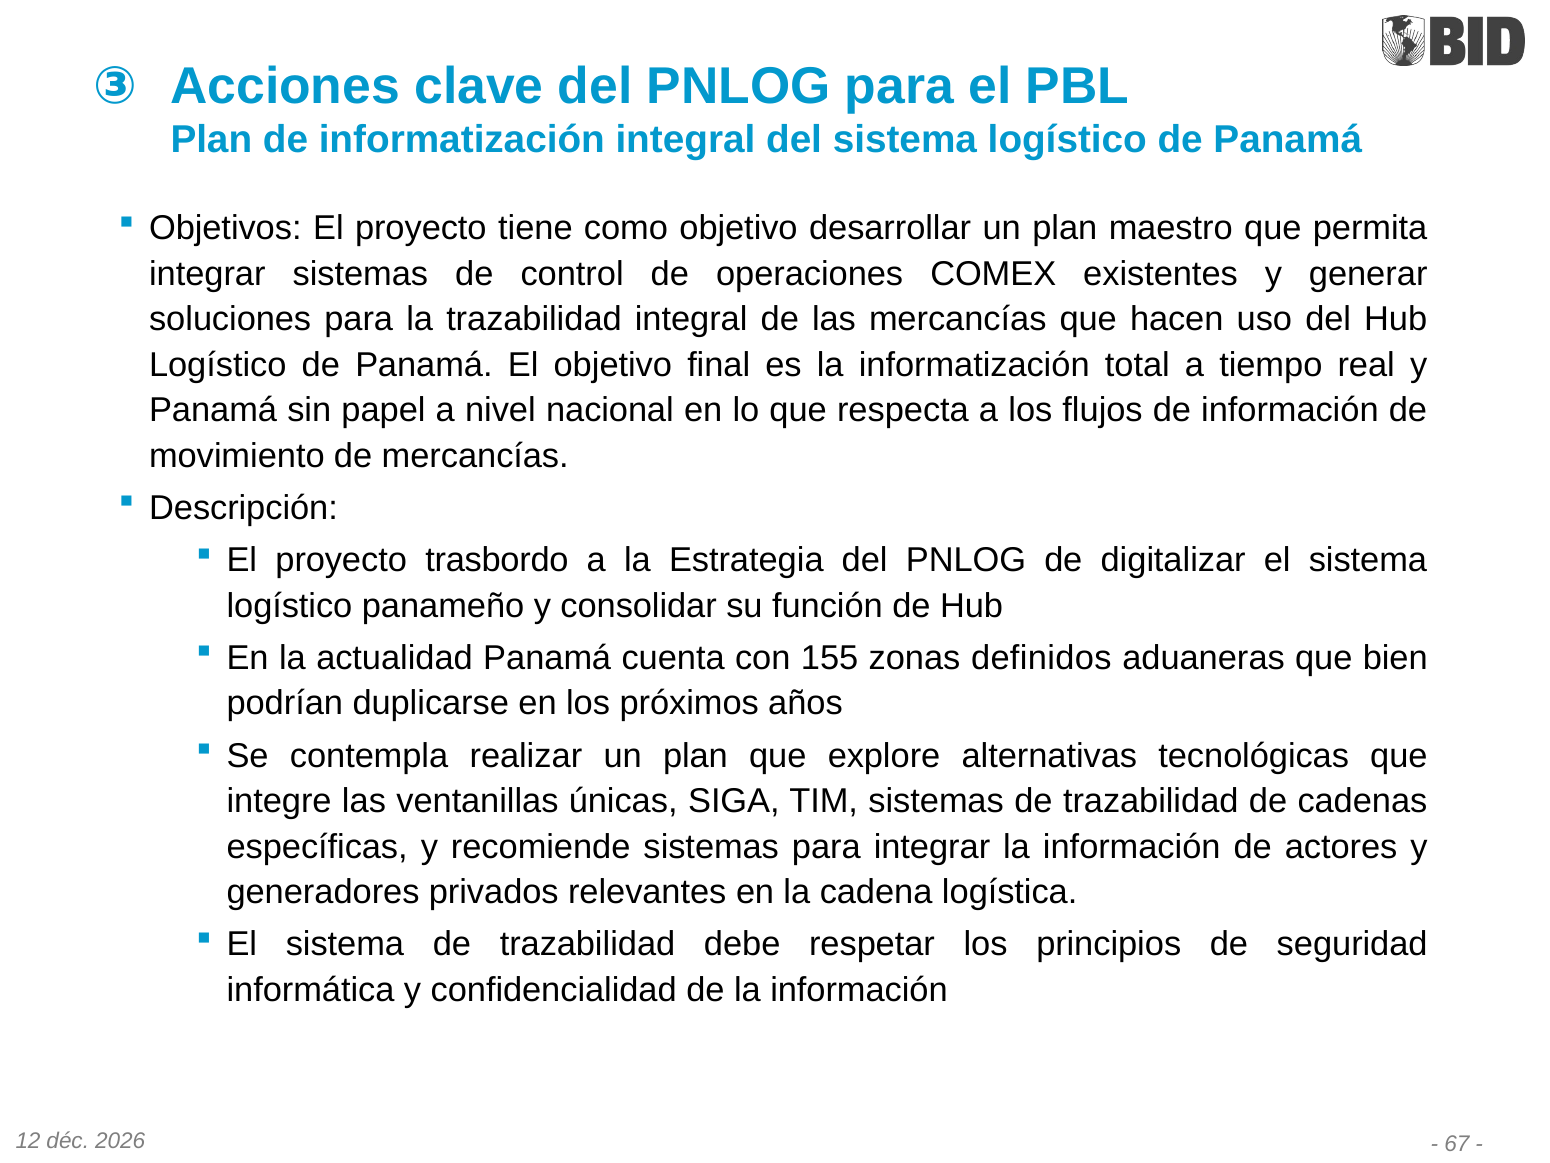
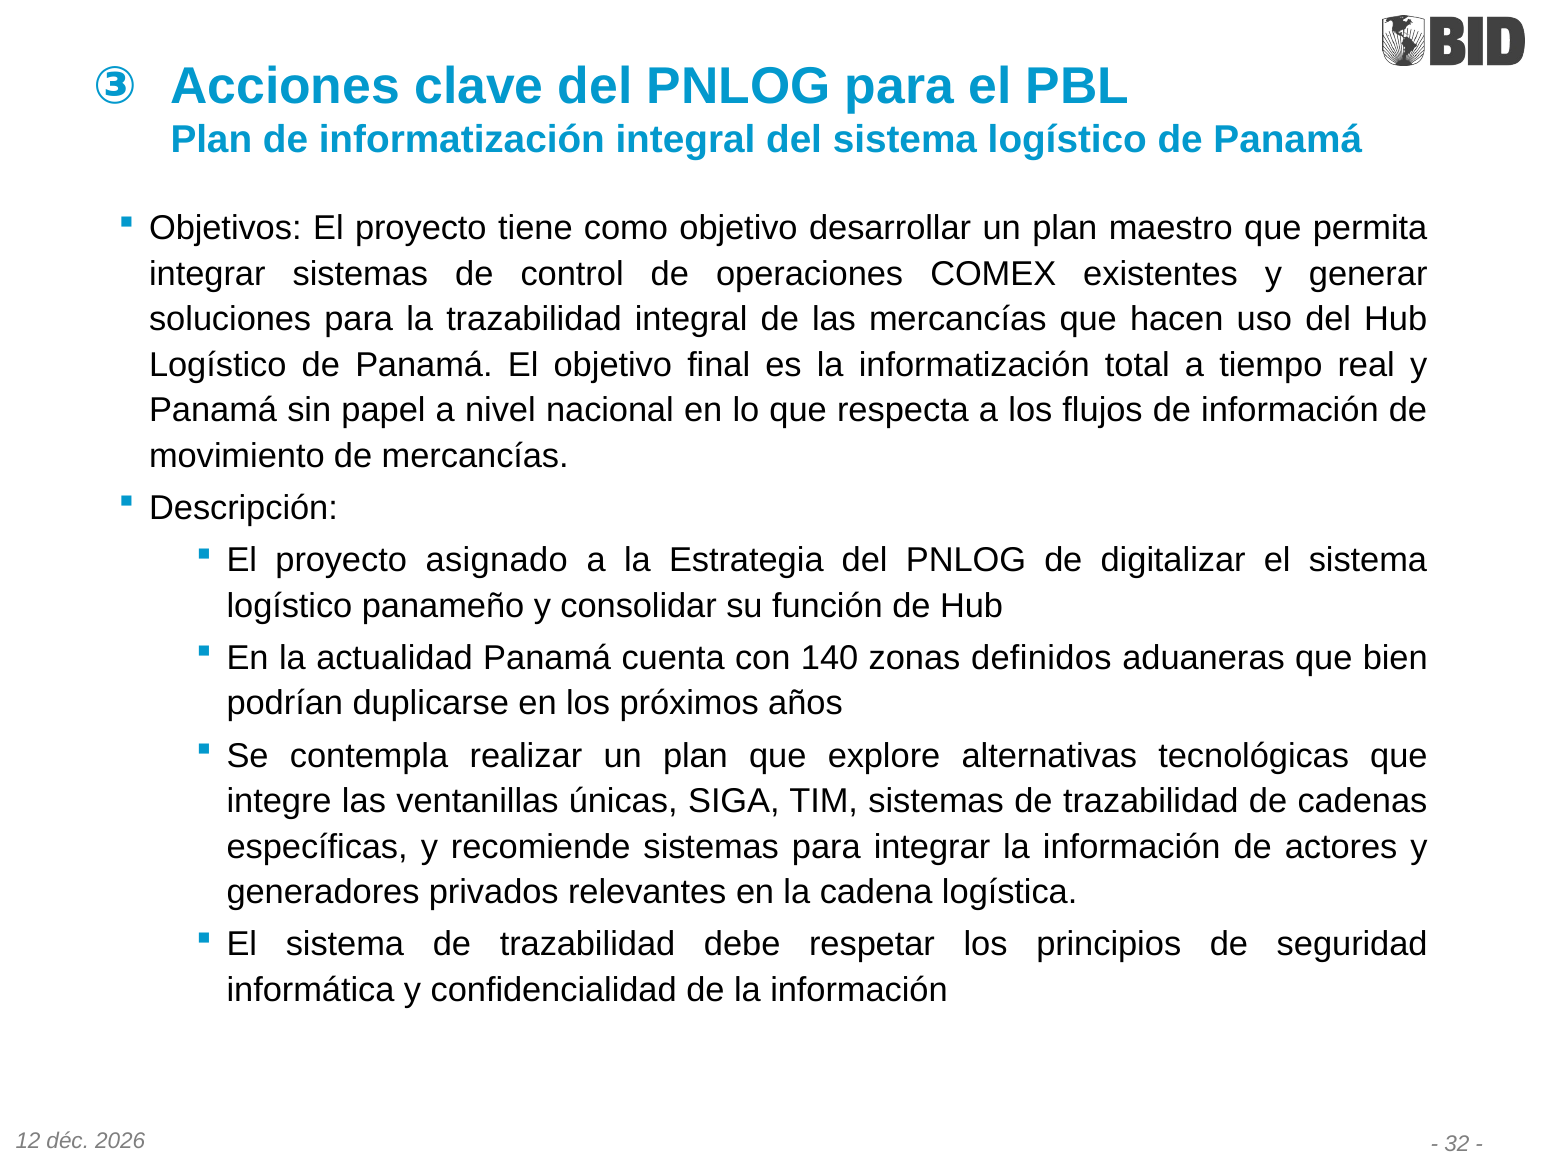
trasbordo: trasbordo -> asignado
155: 155 -> 140
67: 67 -> 32
